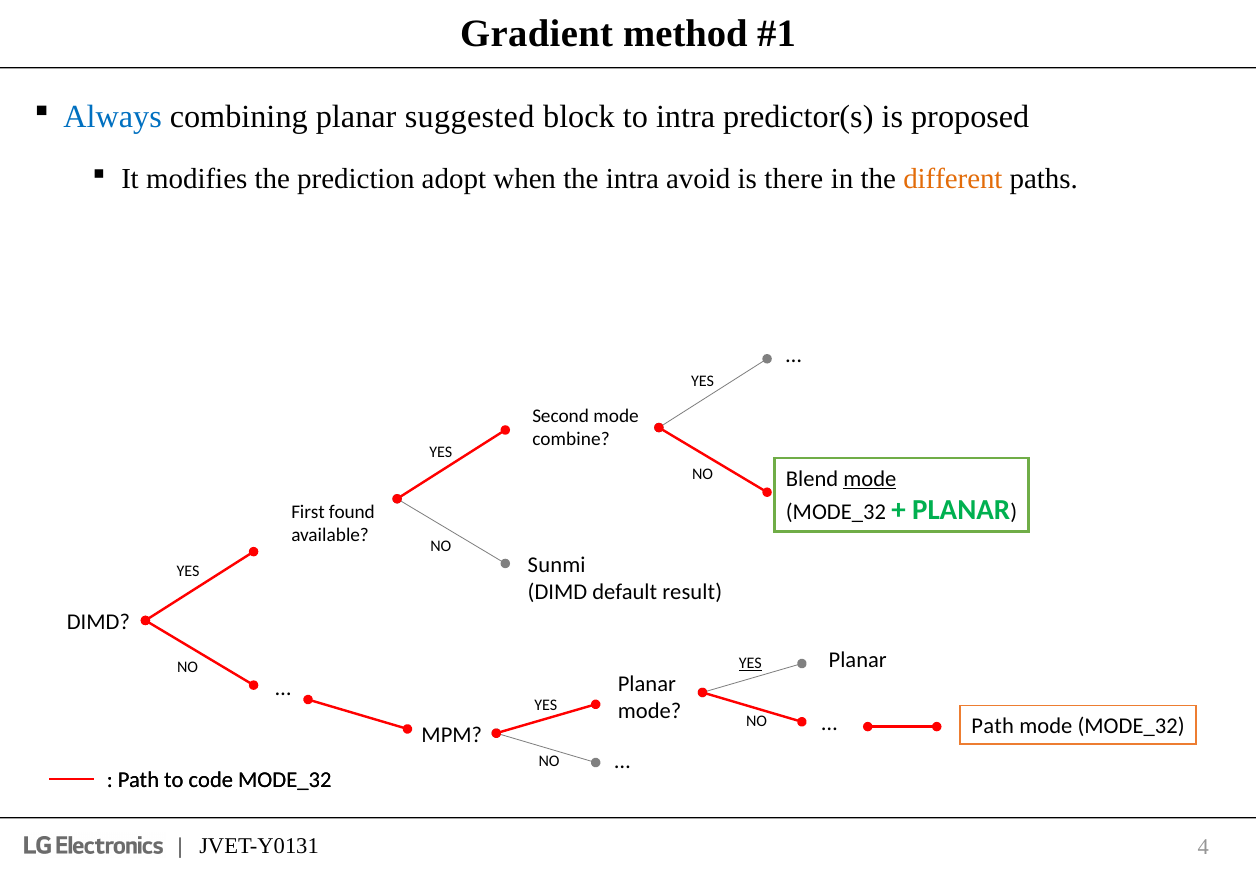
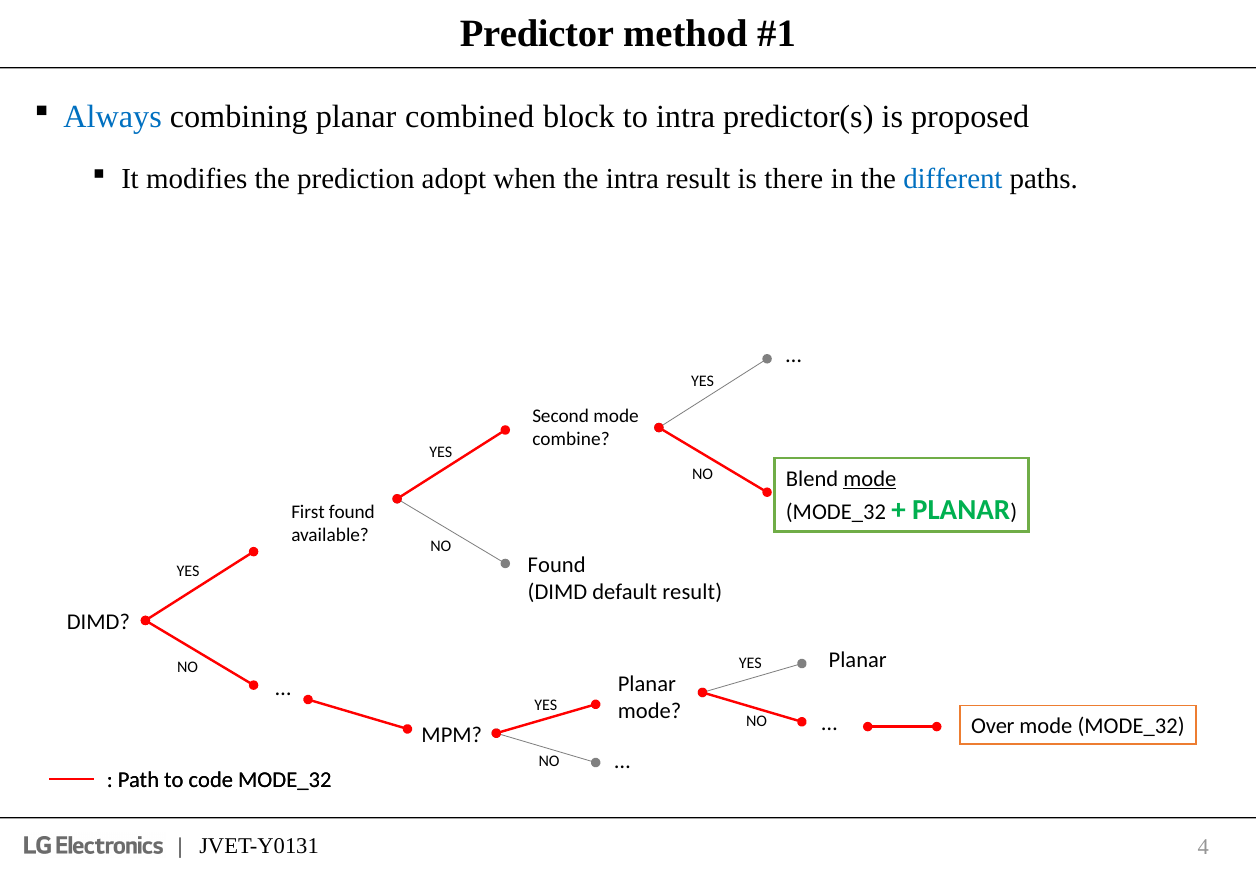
Gradient: Gradient -> Predictor
suggested: suggested -> combined
intra avoid: avoid -> result
different colour: orange -> blue
Sunmi at (557, 565): Sunmi -> Found
YES at (750, 664) underline: present -> none
Path at (993, 727): Path -> Over
